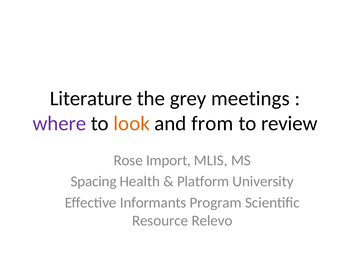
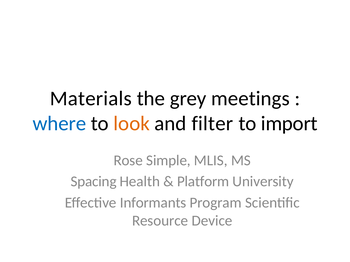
Literature: Literature -> Materials
where colour: purple -> blue
from: from -> filter
review: review -> import
Import: Import -> Simple
Relevo: Relevo -> Device
